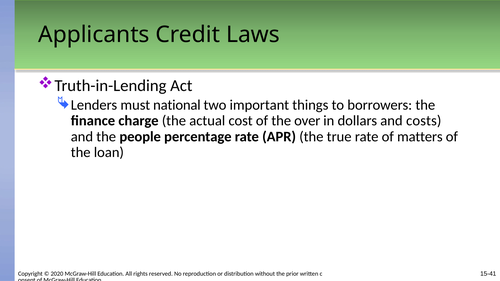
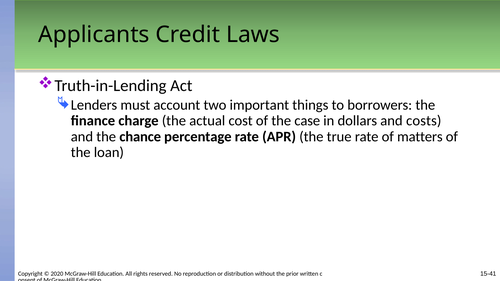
national: national -> account
over: over -> case
people: people -> chance
